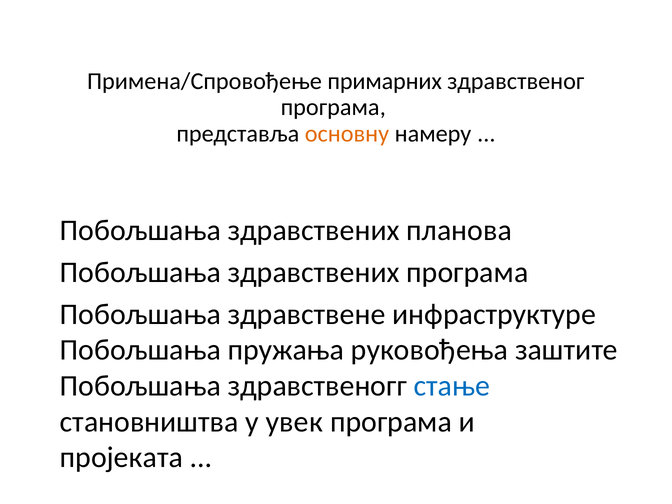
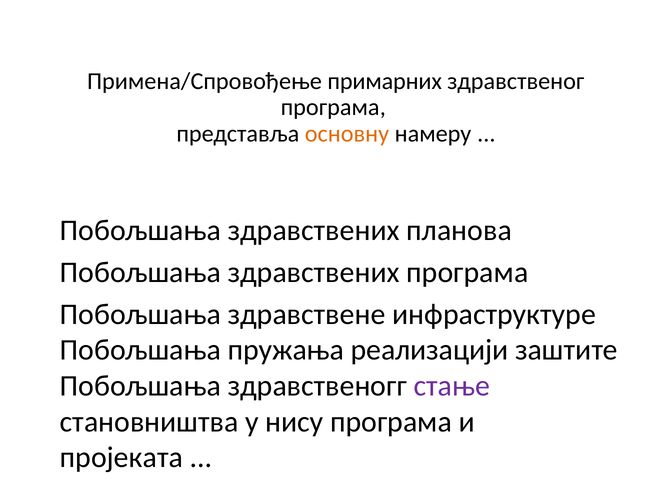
руковођења: руковођења -> реализацији
стање colour: blue -> purple
увек: увек -> нису
